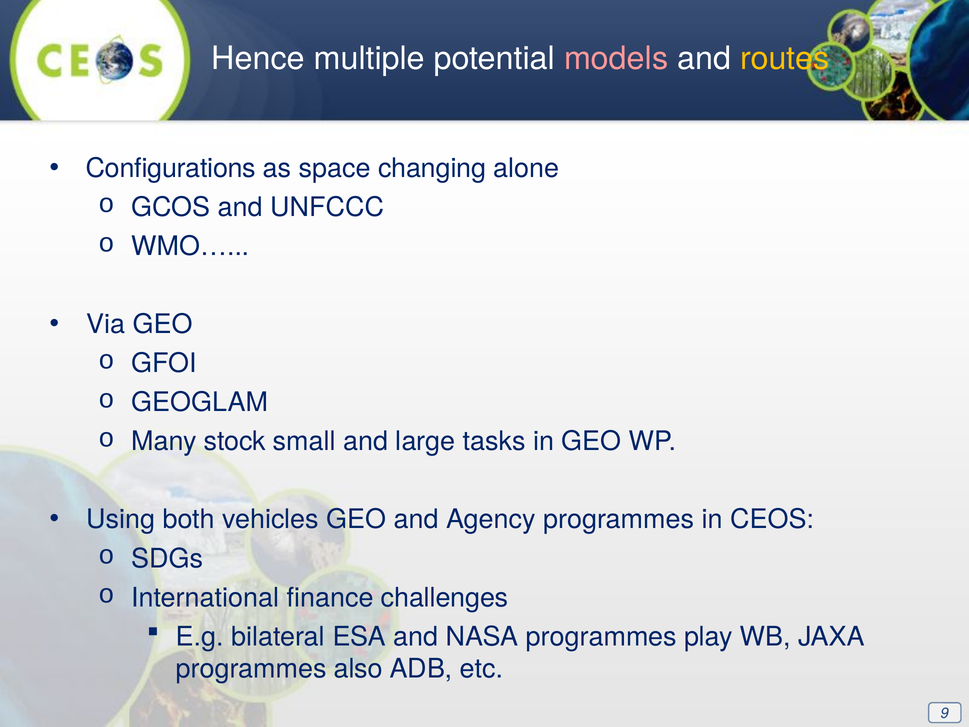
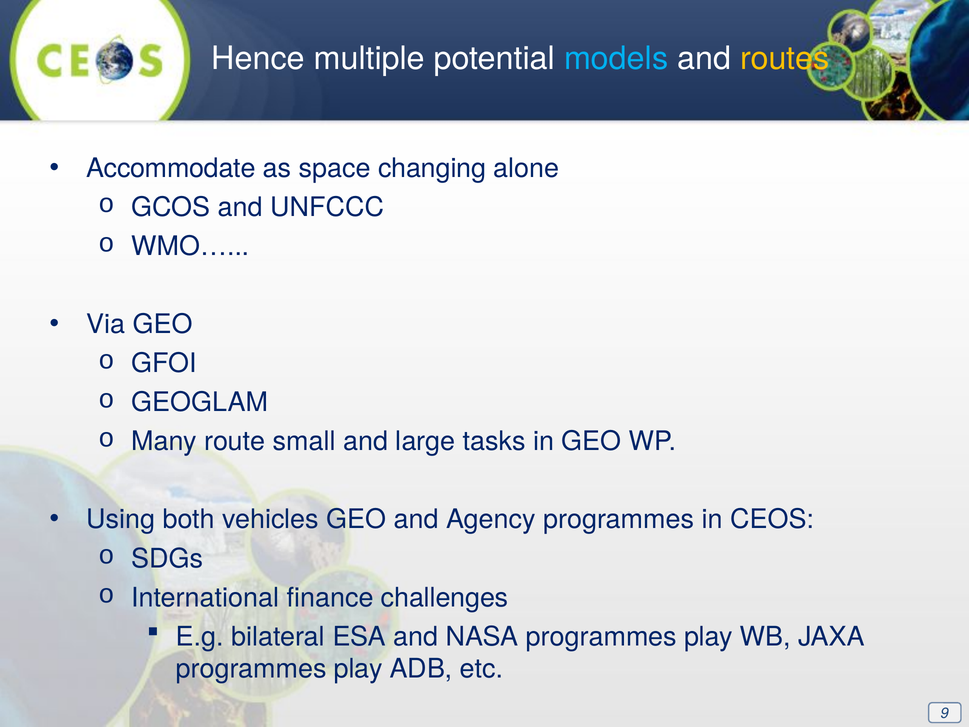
models colour: pink -> light blue
Configurations: Configurations -> Accommodate
stock: stock -> route
also at (358, 669): also -> play
